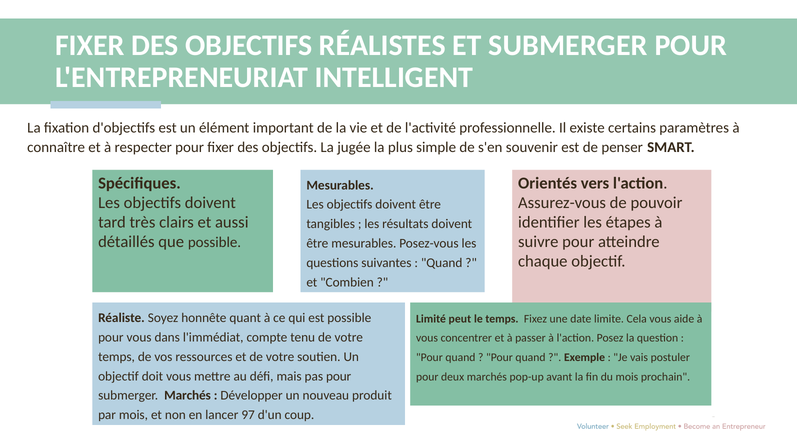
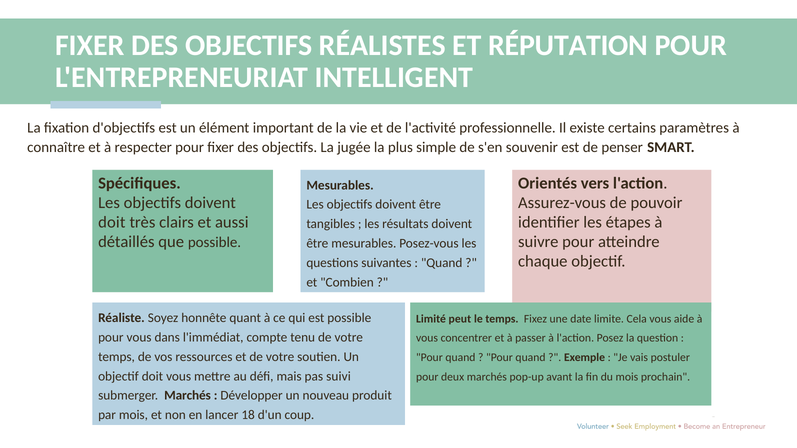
ET SUBMERGER: SUBMERGER -> RÉPUTATION
tard at (112, 222): tard -> doit
pas pour: pour -> suivi
97: 97 -> 18
